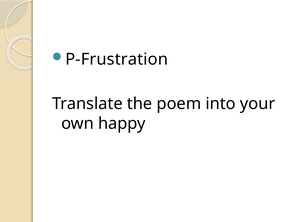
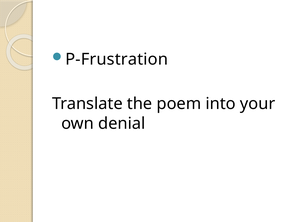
happy: happy -> denial
